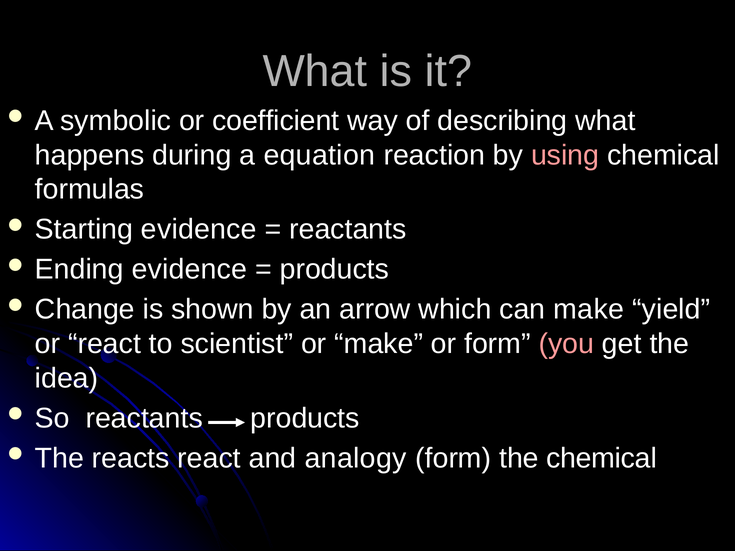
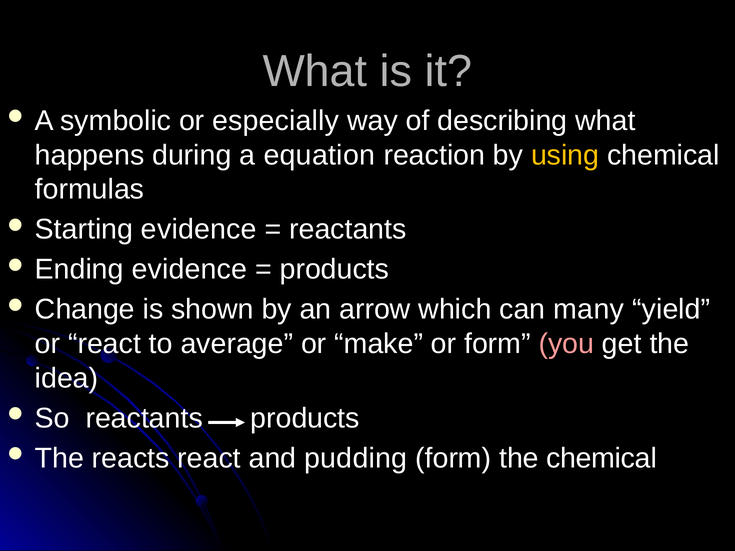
coefficient: coefficient -> especially
using colour: pink -> yellow
can make: make -> many
scientist: scientist -> average
analogy: analogy -> pudding
